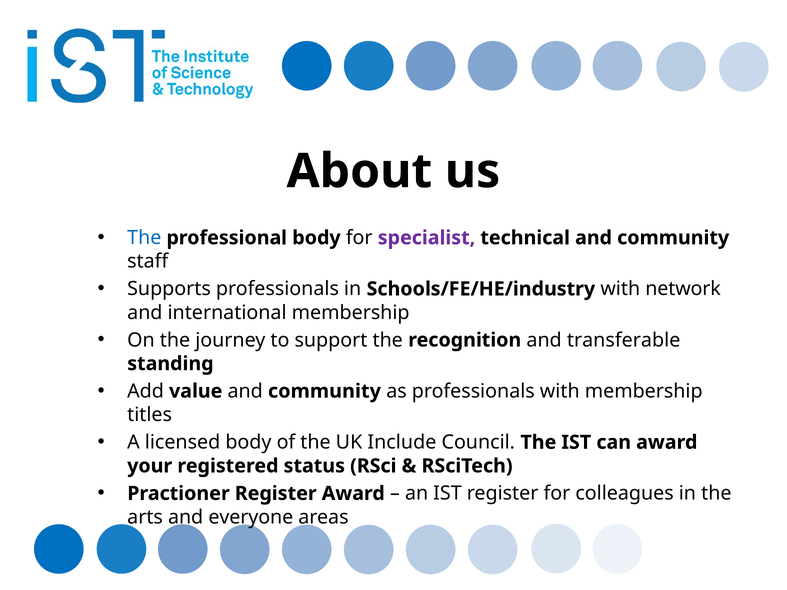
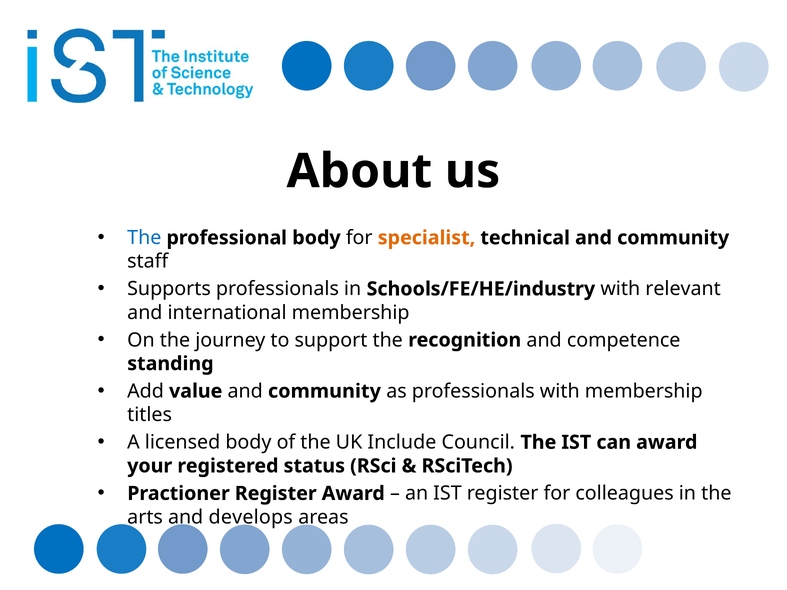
specialist colour: purple -> orange
network: network -> relevant
transferable: transferable -> competence
everyone: everyone -> develops
